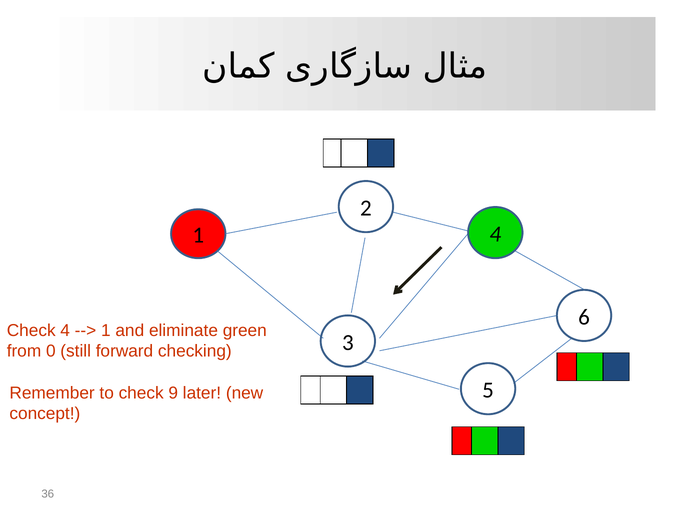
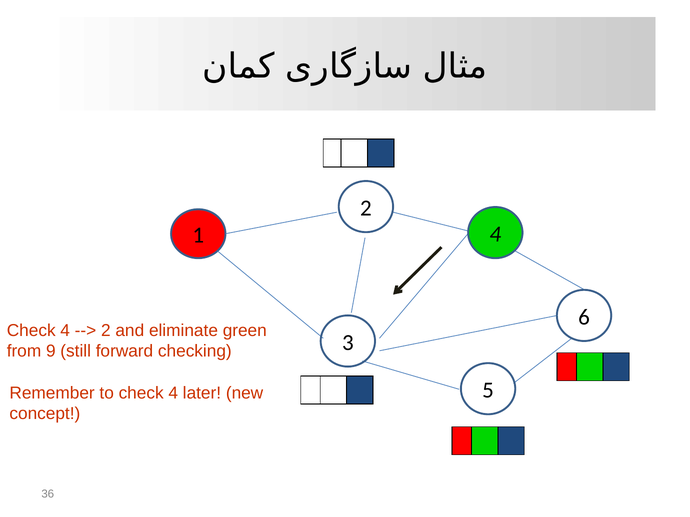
1 at (106, 331): 1 -> 2
0: 0 -> 9
to check 9: 9 -> 4
